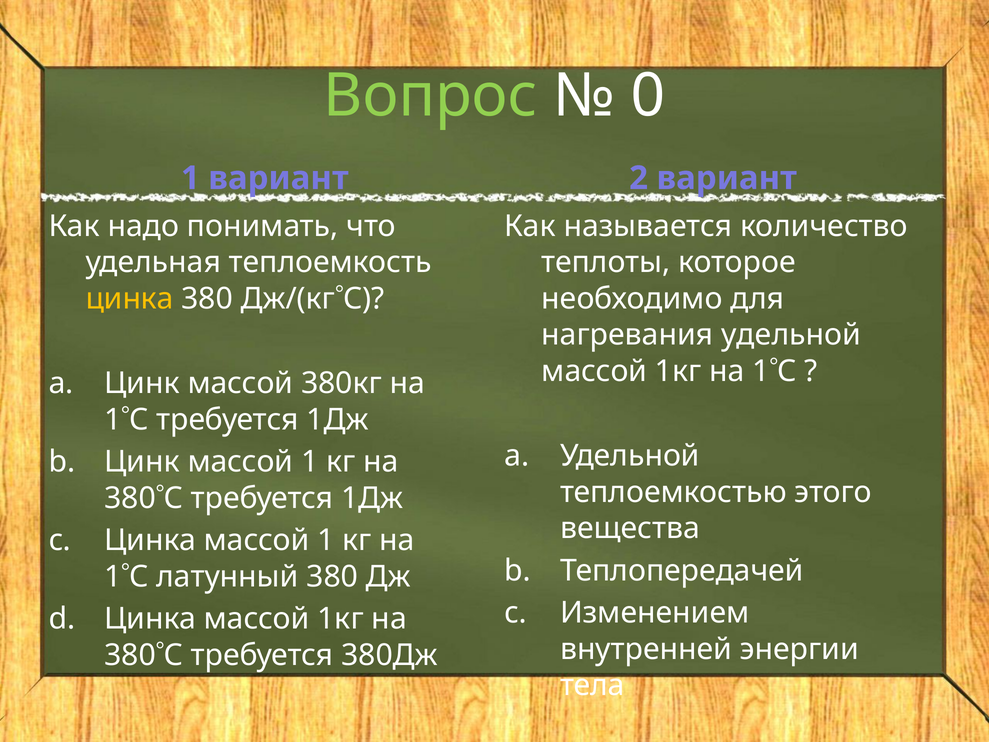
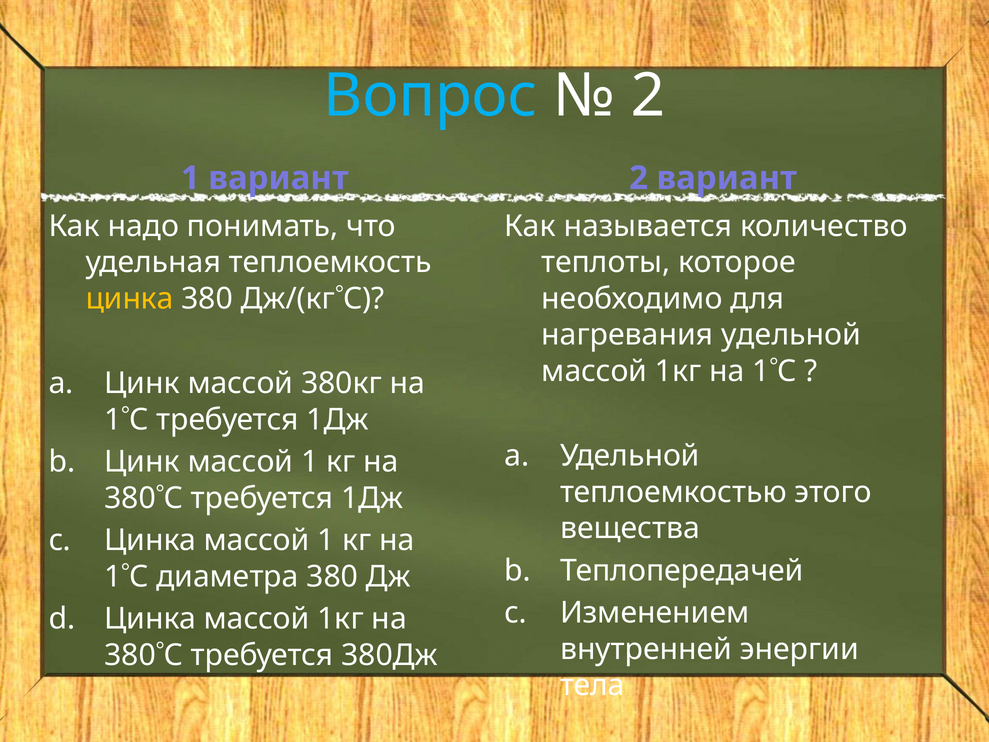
Вопрос colour: light green -> light blue
0 at (648, 96): 0 -> 2
латунный: латунный -> диаметра
